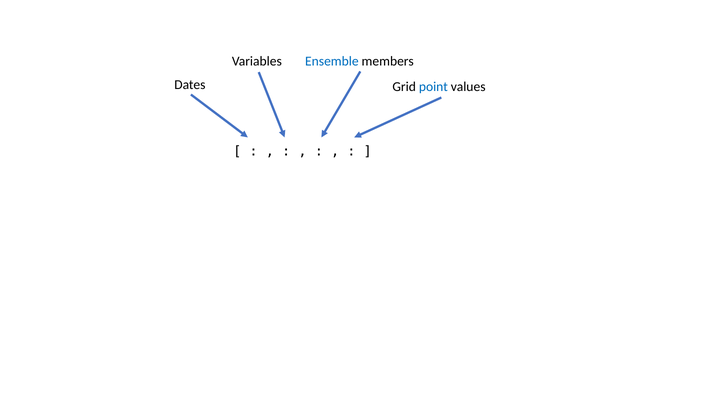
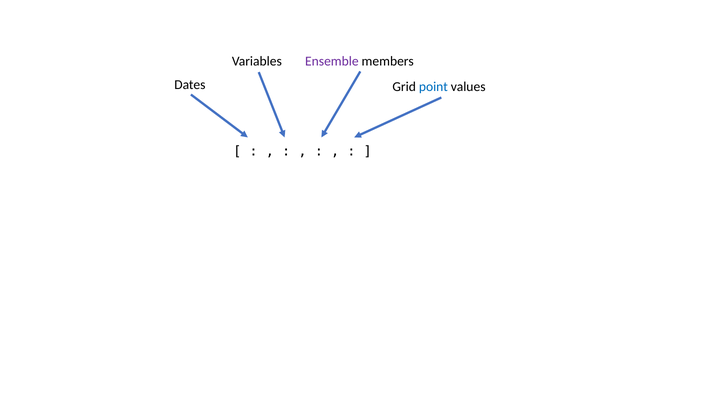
Ensemble colour: blue -> purple
